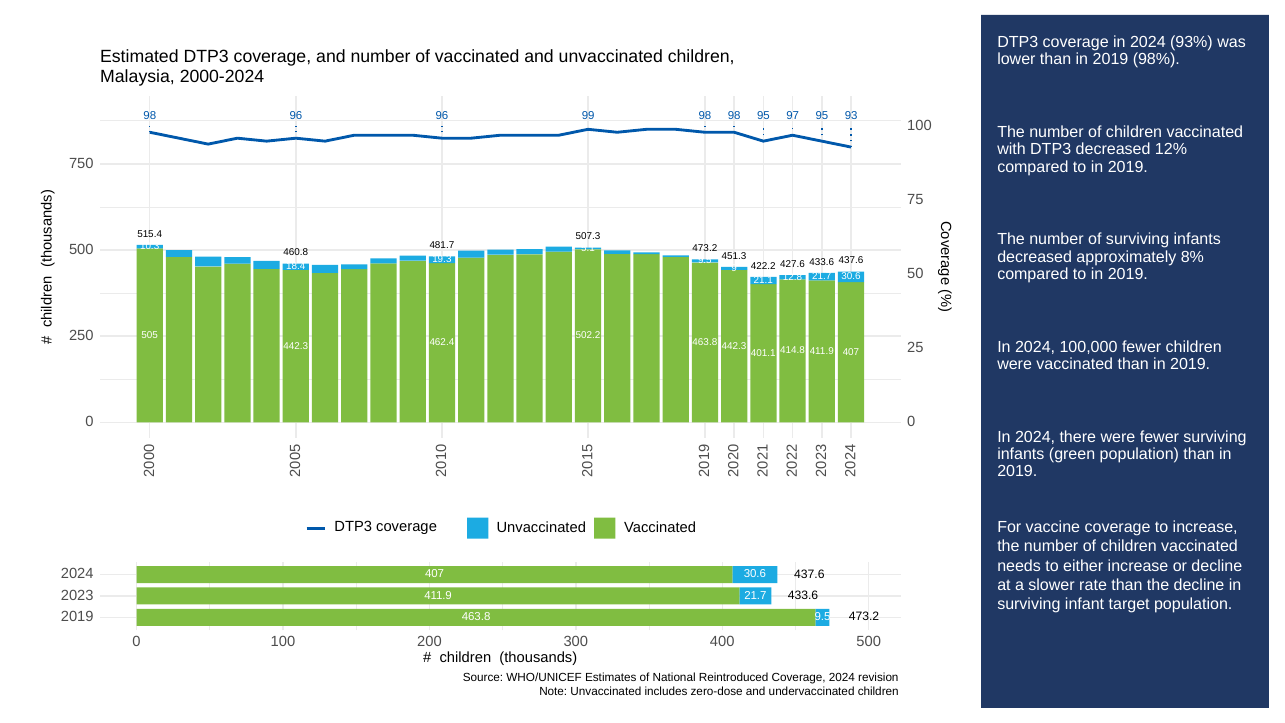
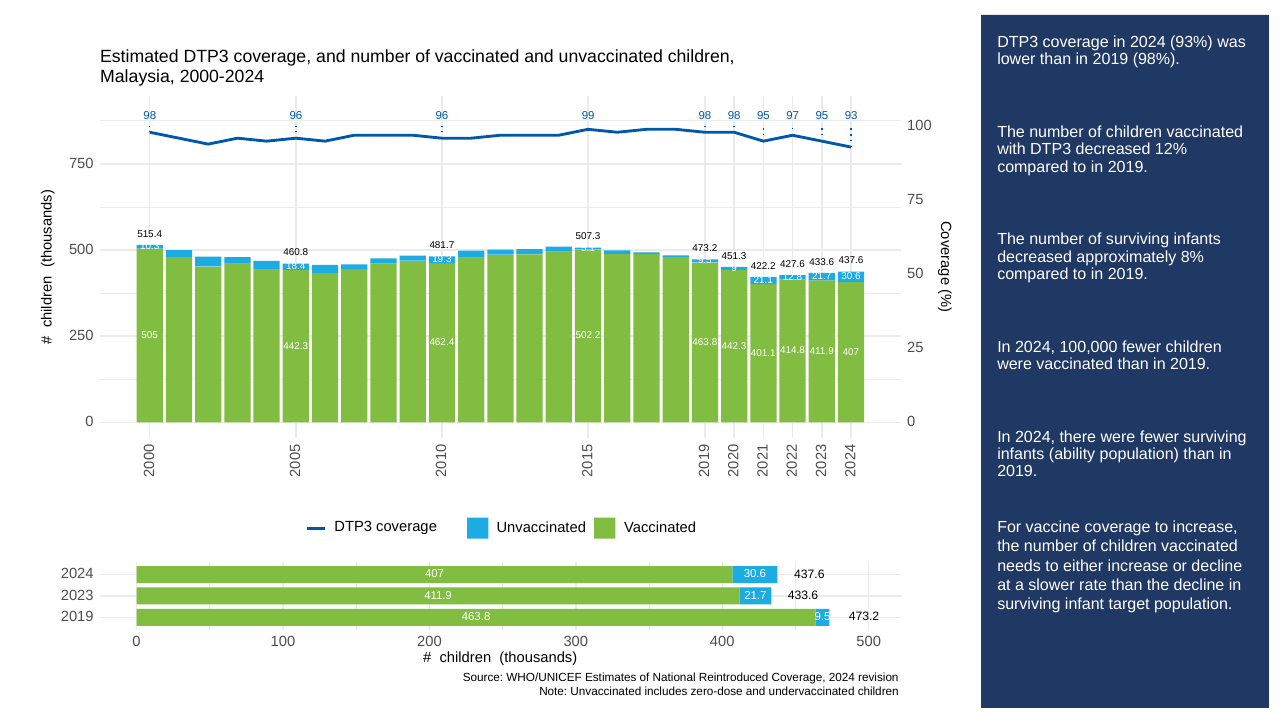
green: green -> ability
